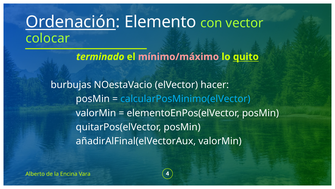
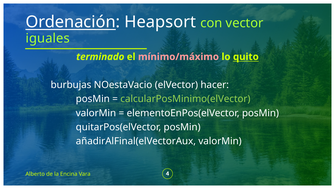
Elemento: Elemento -> Heapsort
colocar: colocar -> iguales
calcularPosMinimo(elVector colour: light blue -> light green
